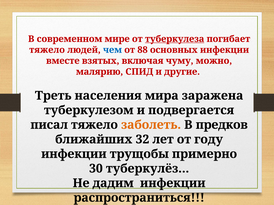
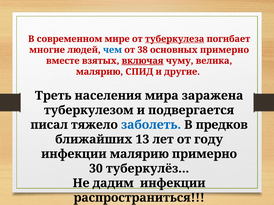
тяжело at (47, 50): тяжело -> многие
88: 88 -> 38
основных инфекции: инфекции -> примерно
включая underline: none -> present
можно: можно -> велика
заболеть colour: orange -> blue
32: 32 -> 13
инфекции трущобы: трущобы -> малярию
